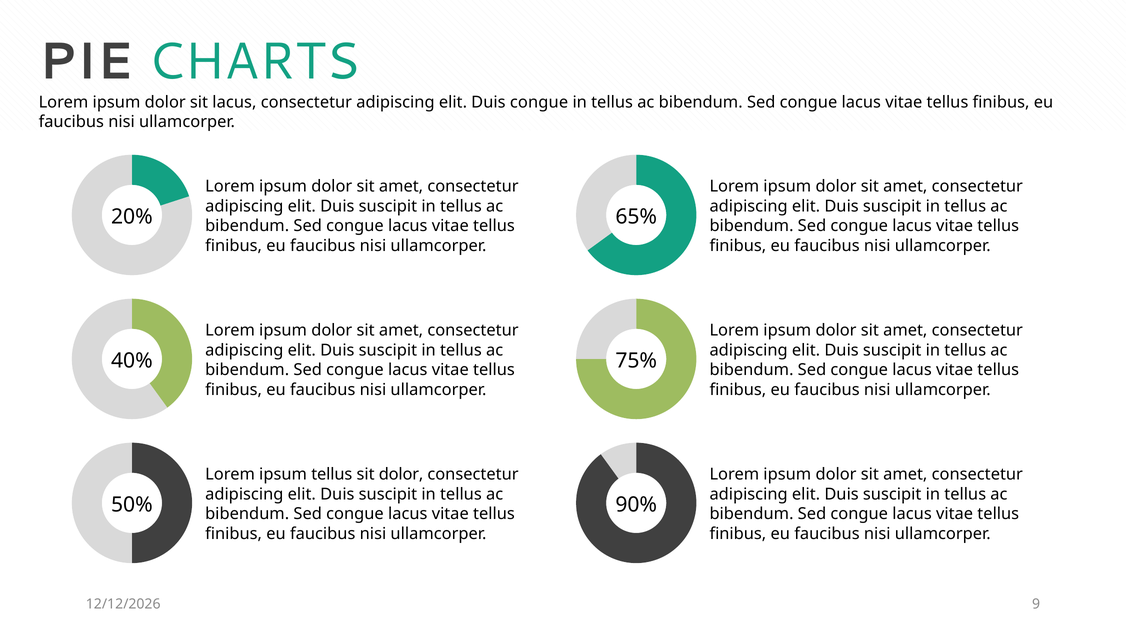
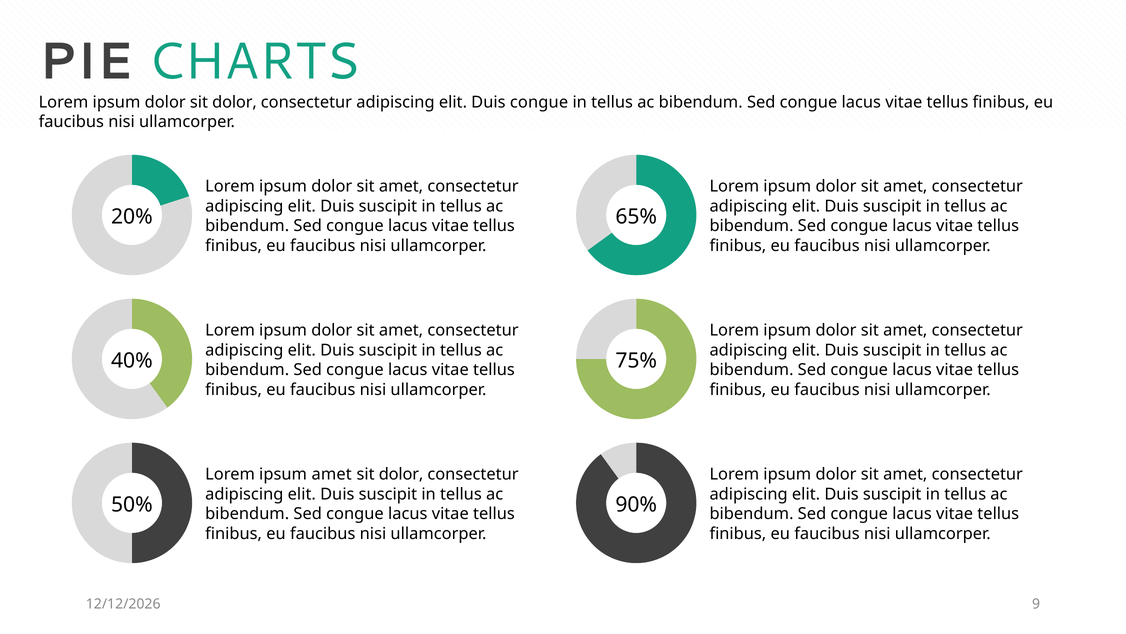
dolor sit lacus: lacus -> dolor
ipsum tellus: tellus -> amet
